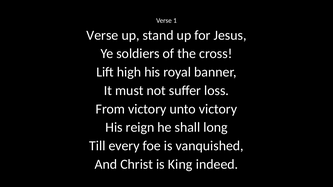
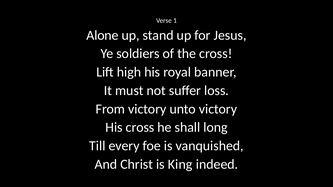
Verse at (102, 35): Verse -> Alone
His reign: reign -> cross
